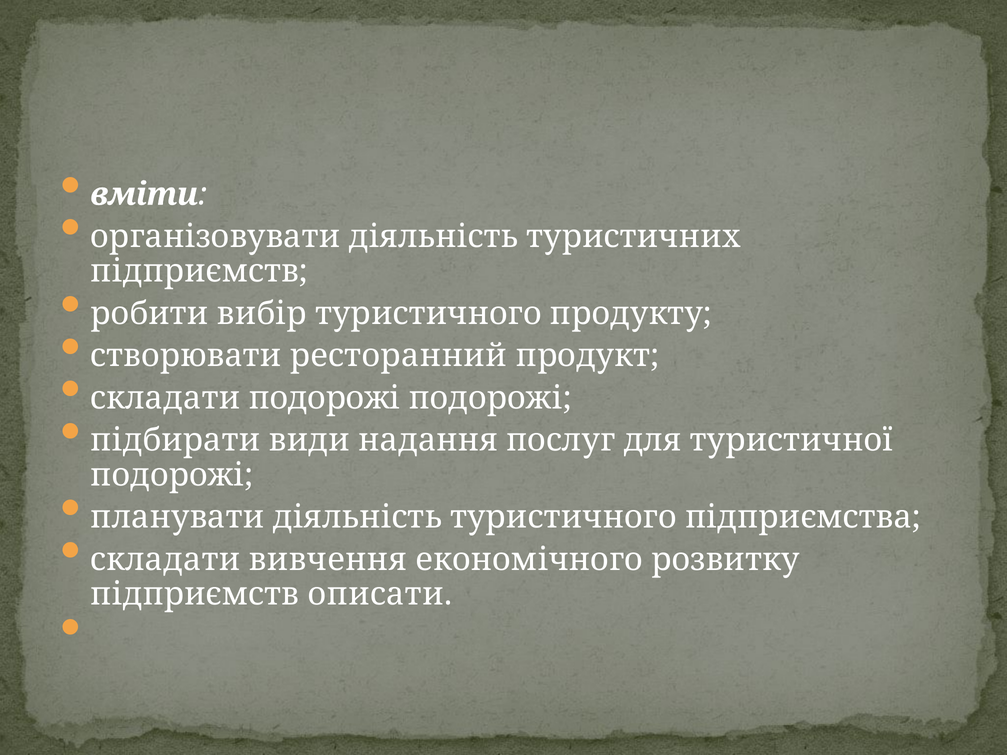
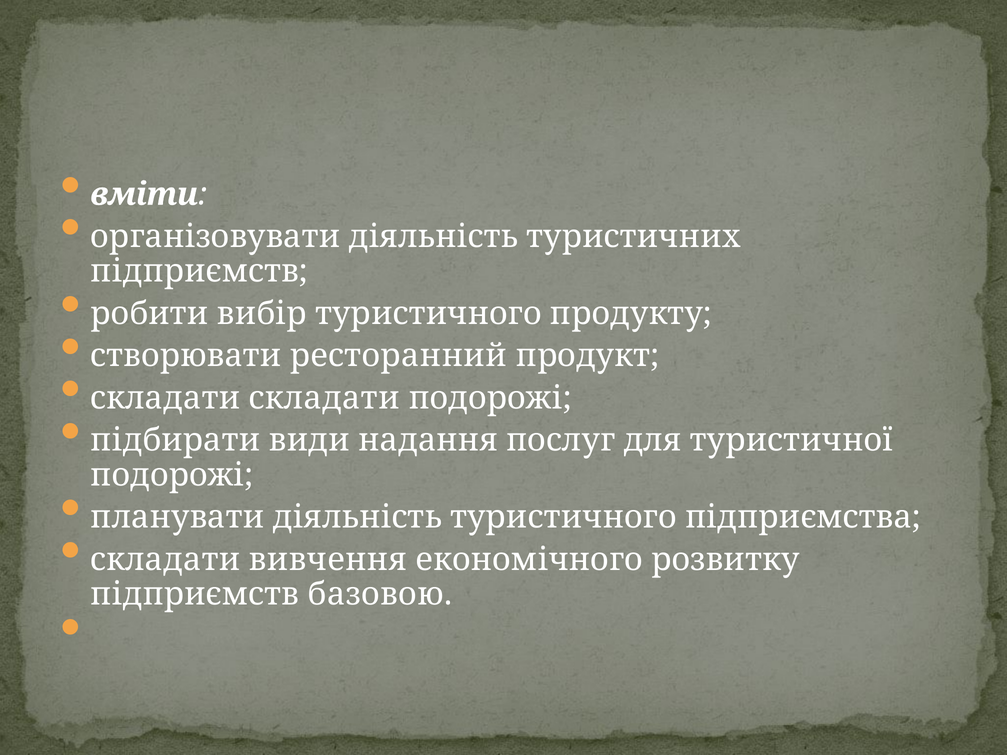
складати подорожі: подорожі -> складати
описати: описати -> базовою
